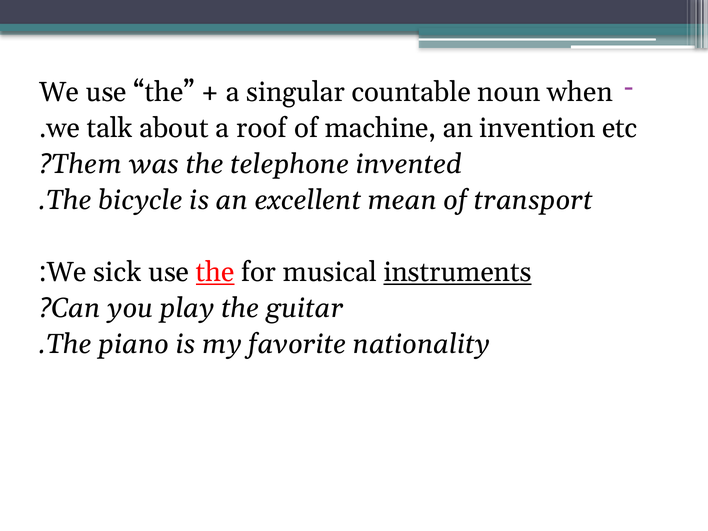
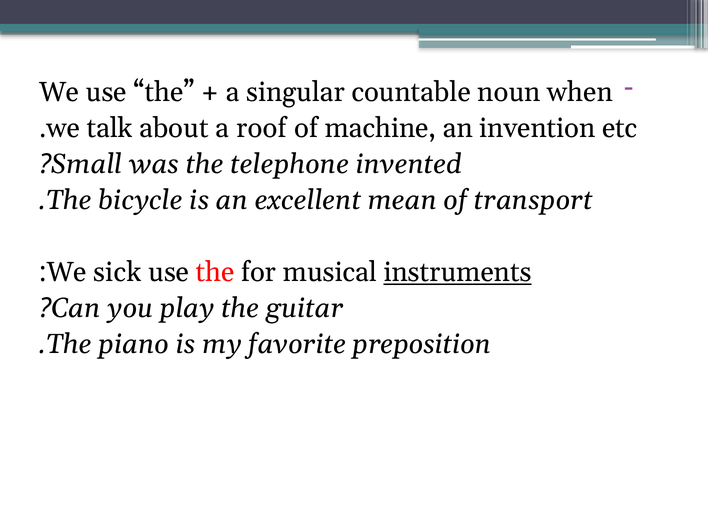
Them: Them -> Small
the at (215, 272) underline: present -> none
nationality: nationality -> preposition
